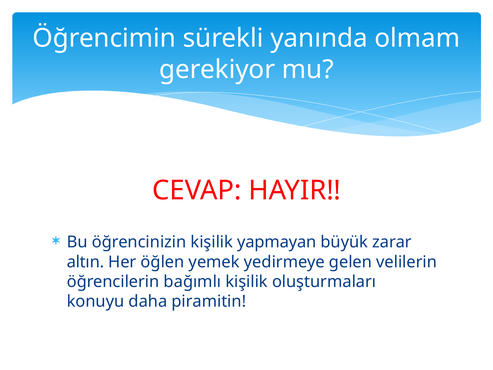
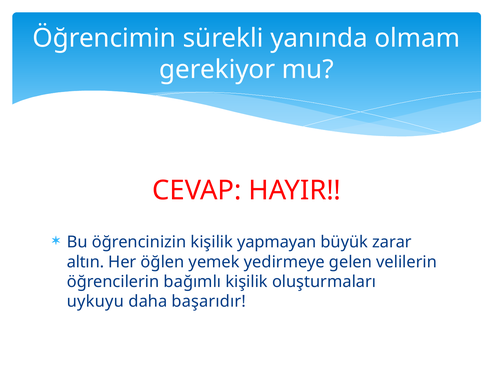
konuyu: konuyu -> uykuyu
piramitin: piramitin -> başarıdır
